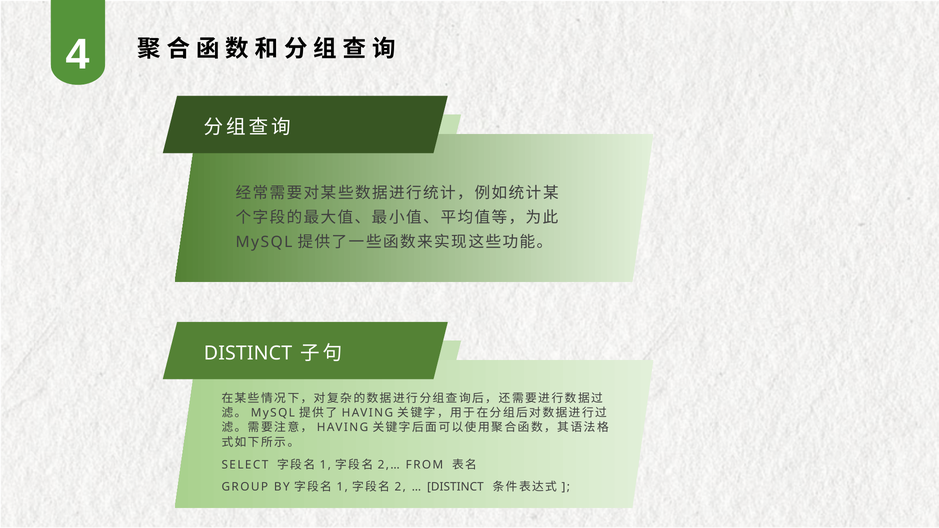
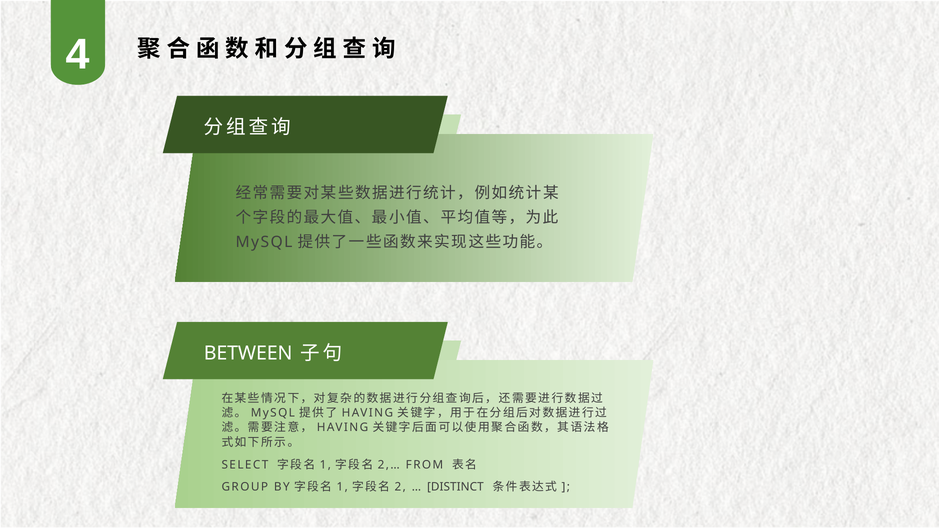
DISTINCT at (248, 353): DISTINCT -> BETWEEN
